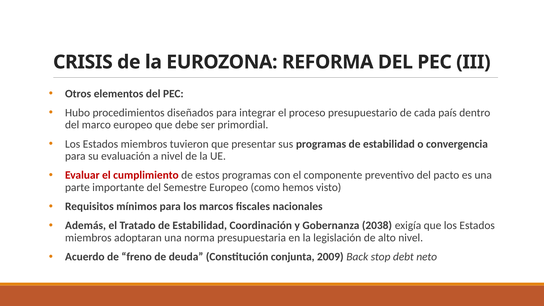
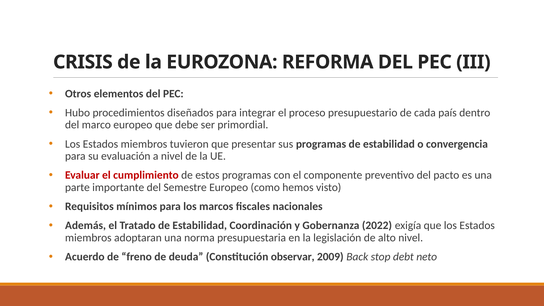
2038: 2038 -> 2022
conjunta: conjunta -> observar
